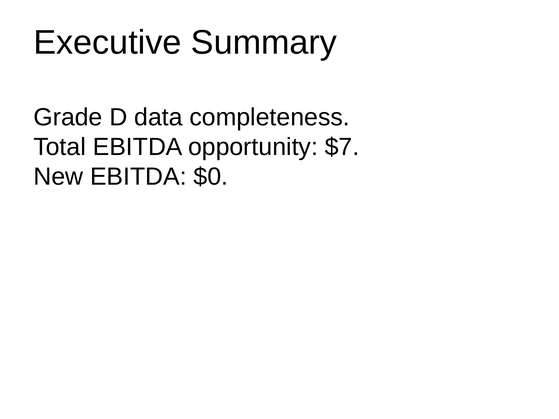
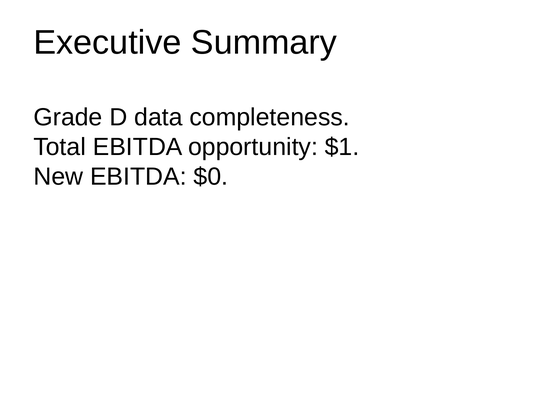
$7: $7 -> $1
